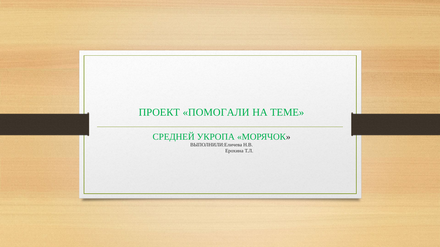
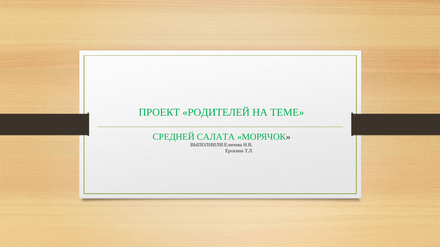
ПОМОГАЛИ: ПОМОГАЛИ -> РОДИТЕЛЕЙ
УКРОПА: УКРОПА -> САЛАТА
